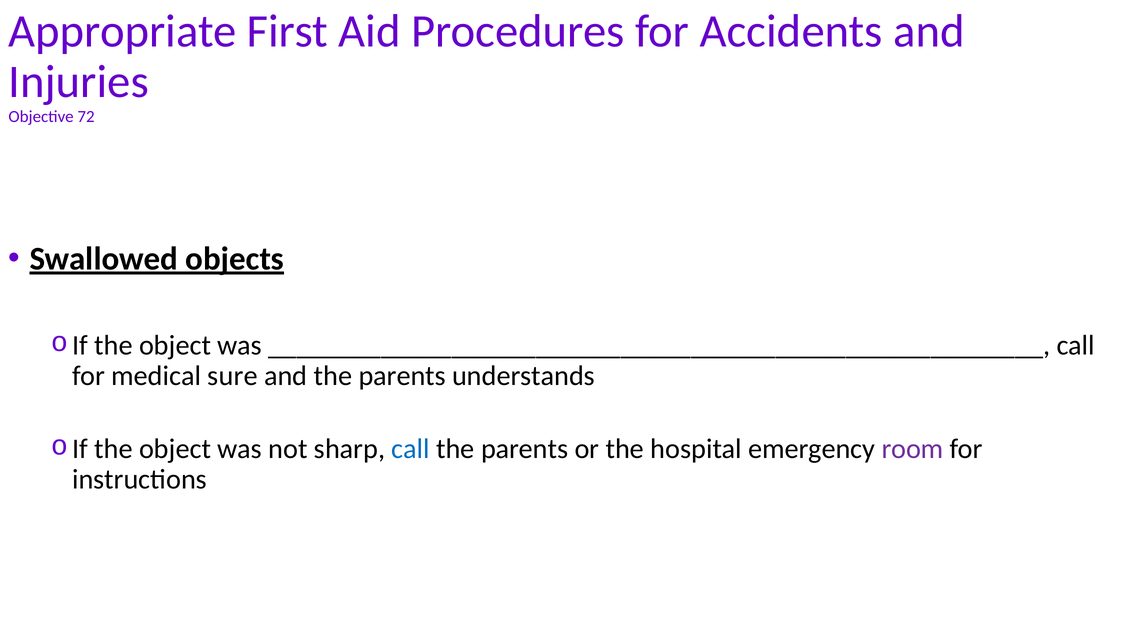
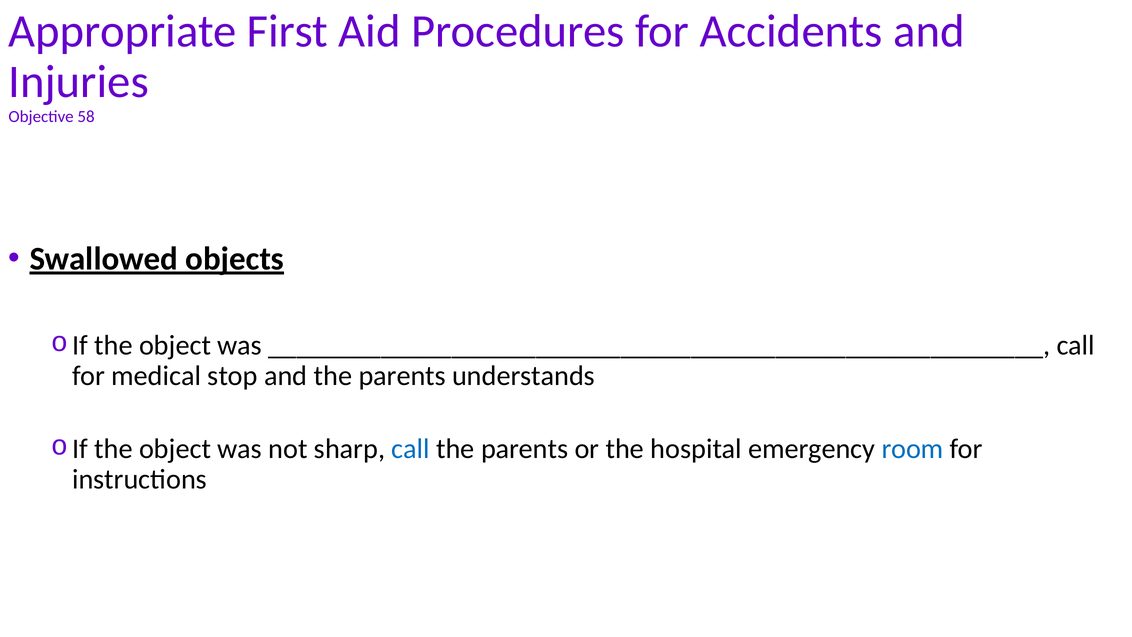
72: 72 -> 58
sure: sure -> stop
room colour: purple -> blue
